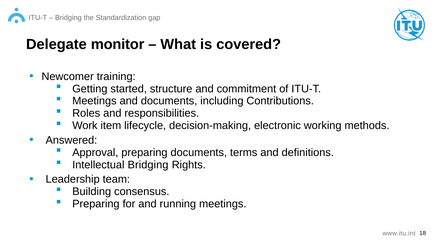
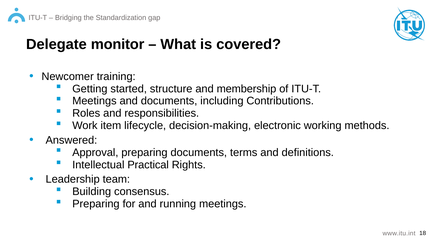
commitment: commitment -> membership
Intellectual Bridging: Bridging -> Practical
